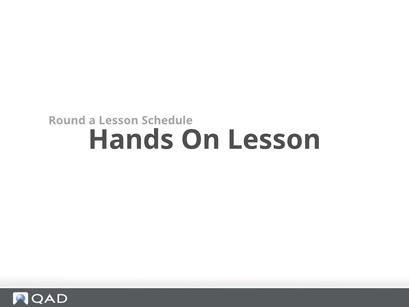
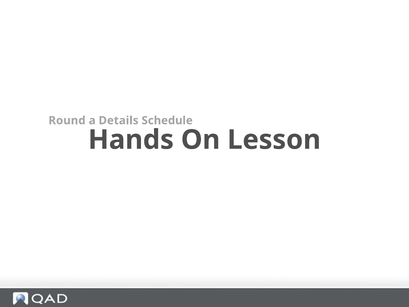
a Lesson: Lesson -> Details
